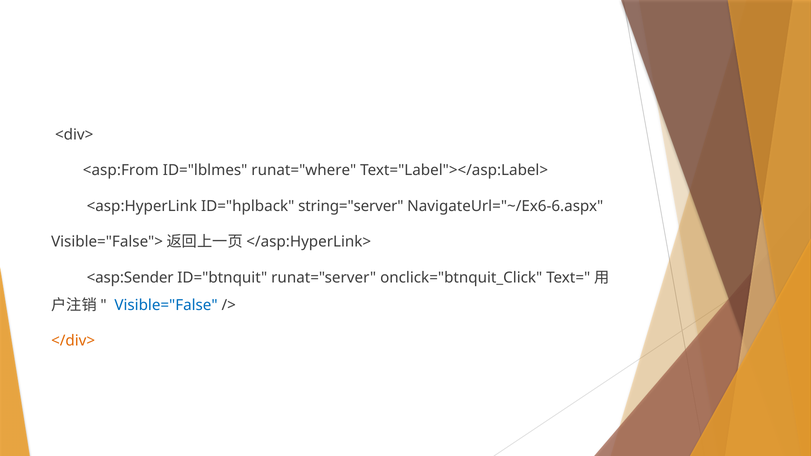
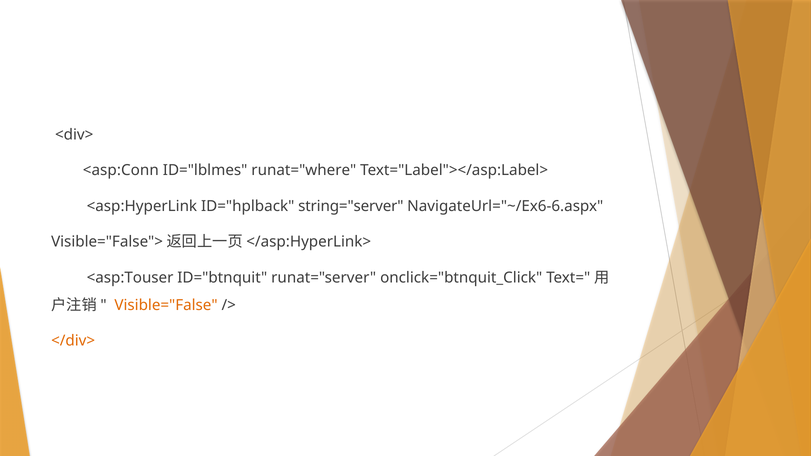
<asp:From: <asp:From -> <asp:Conn
<asp:Sender: <asp:Sender -> <asp:Touser
Visible="False colour: blue -> orange
